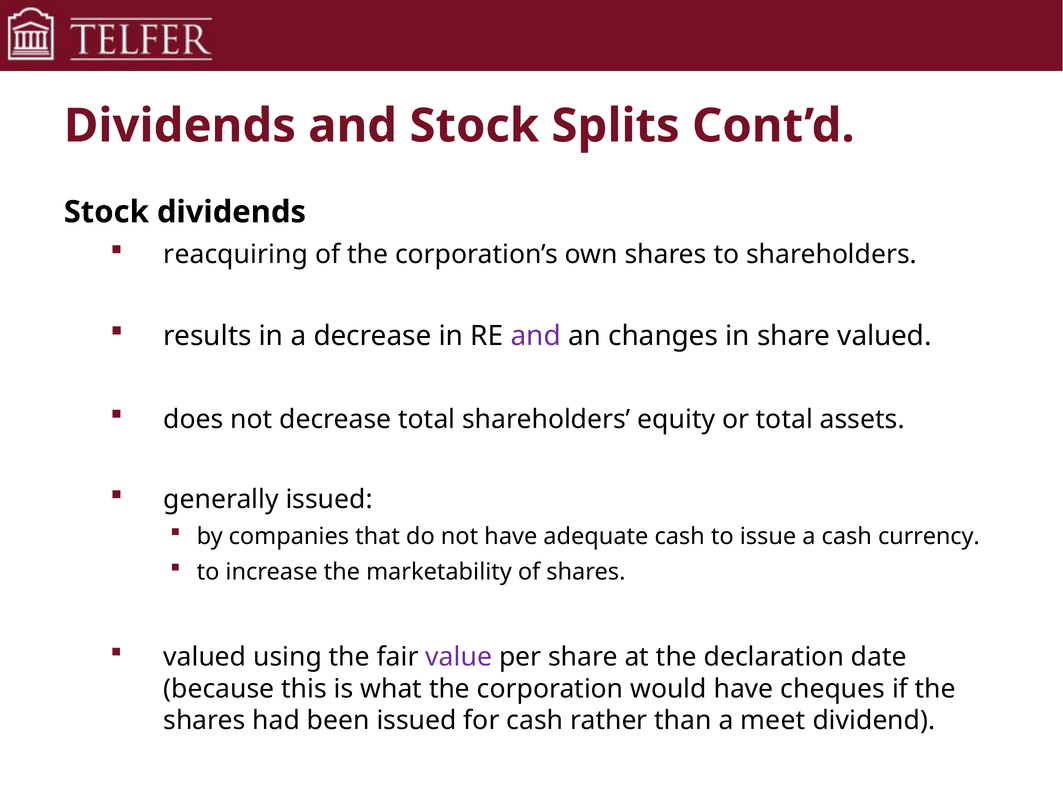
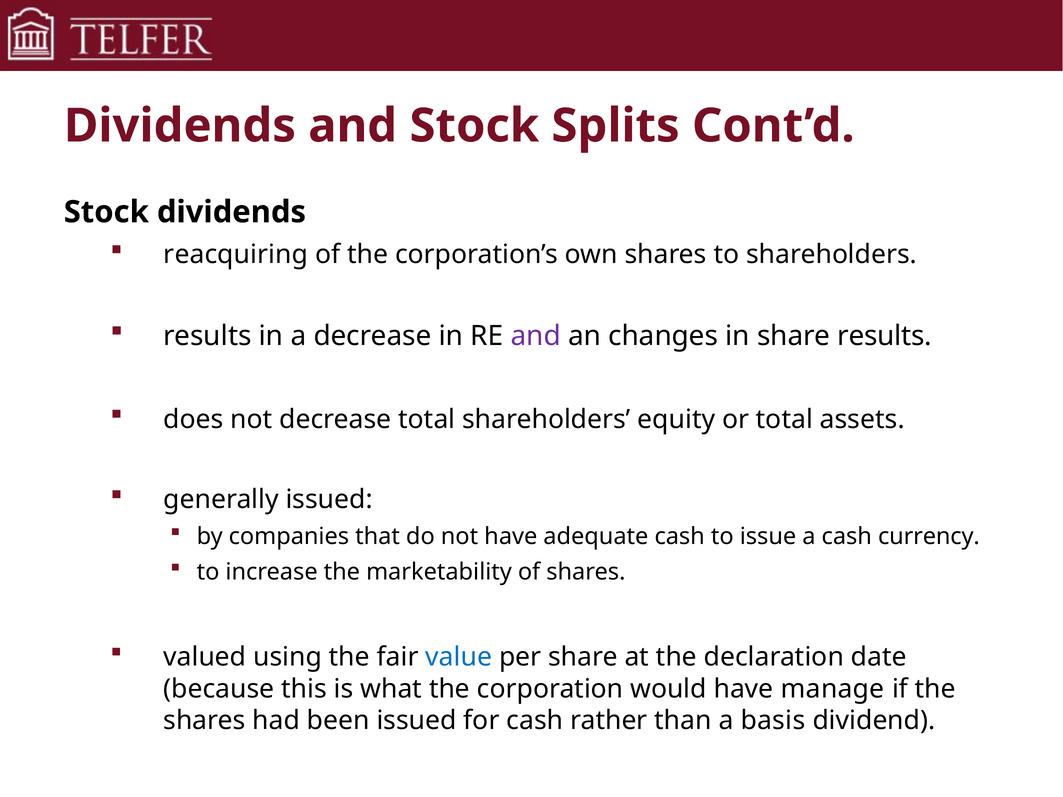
share valued: valued -> results
value colour: purple -> blue
cheques: cheques -> manage
meet: meet -> basis
